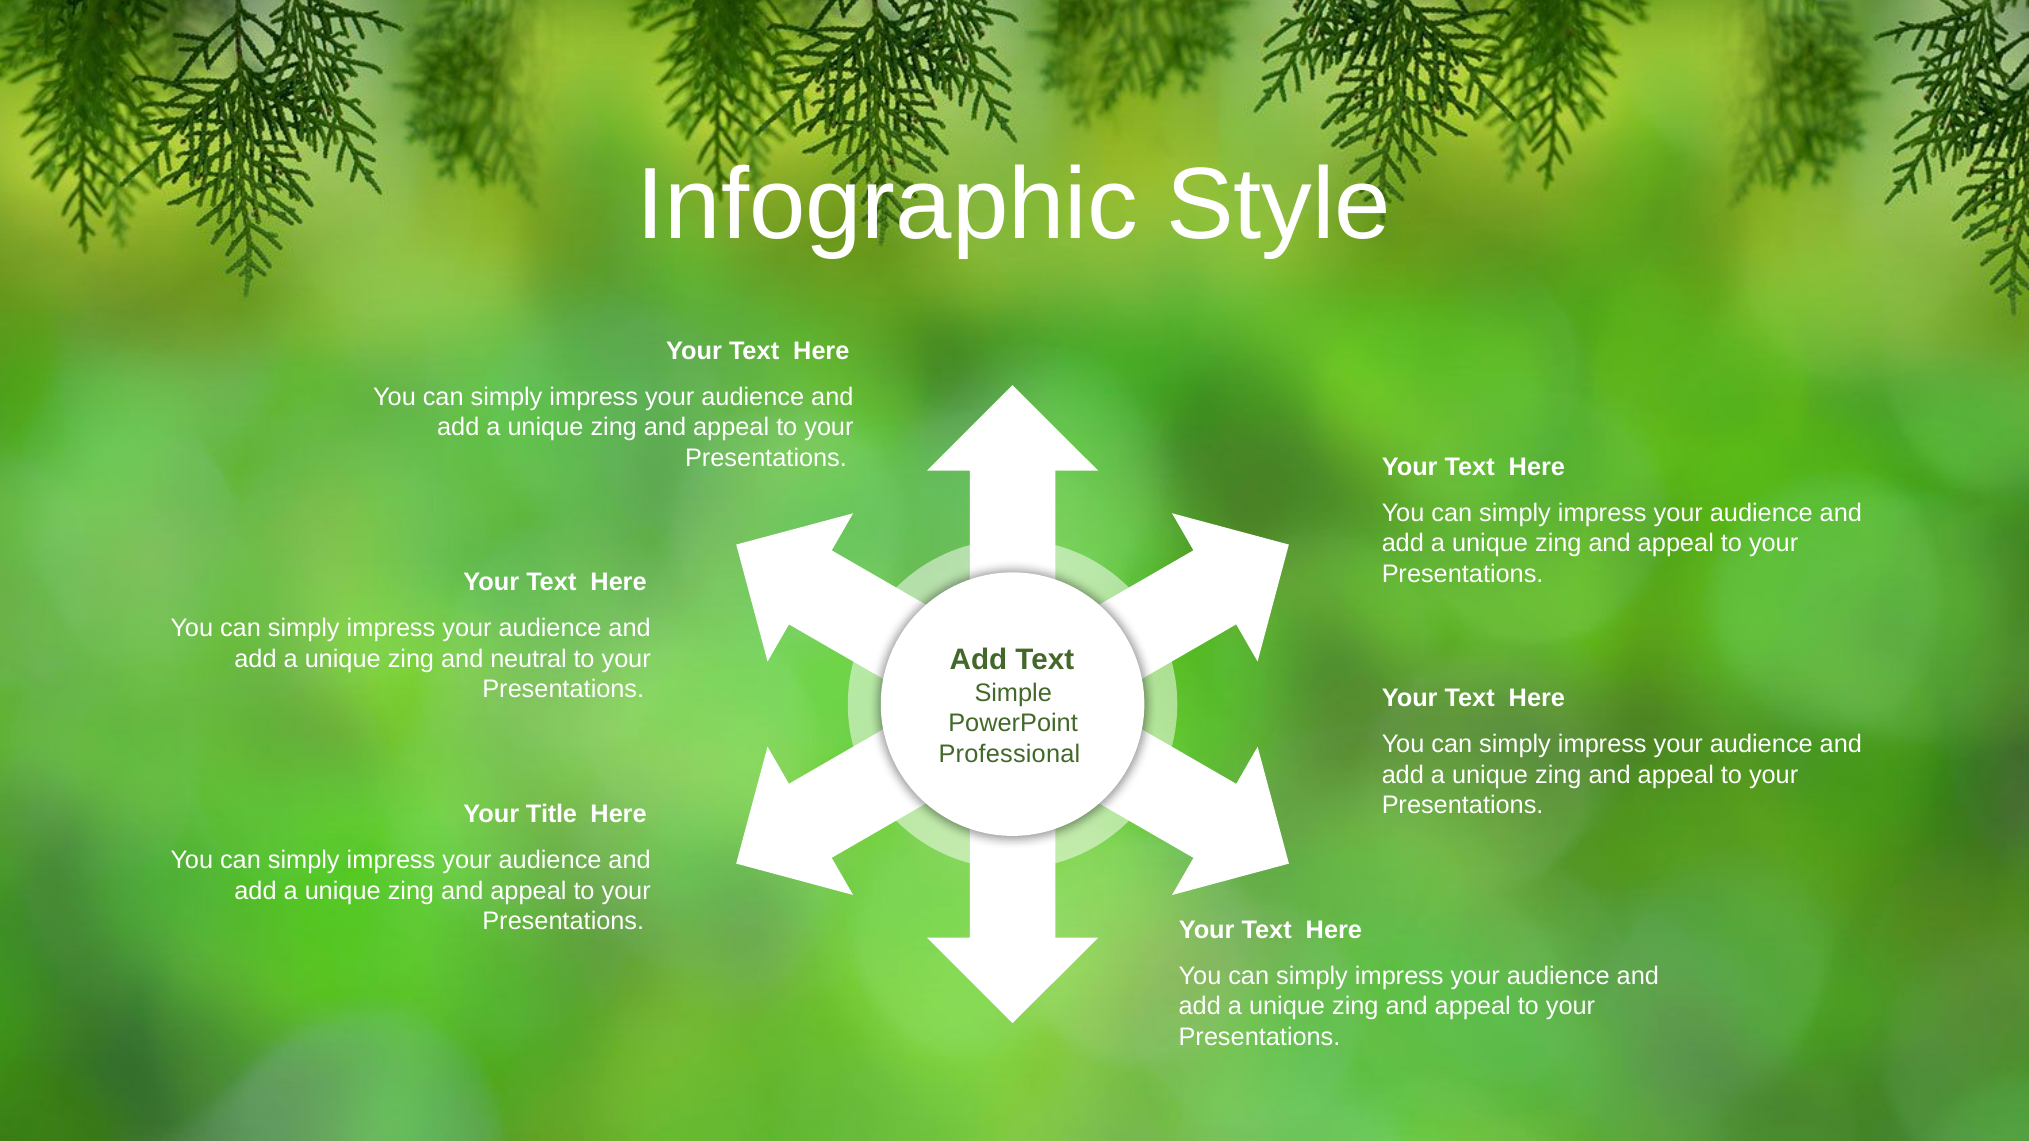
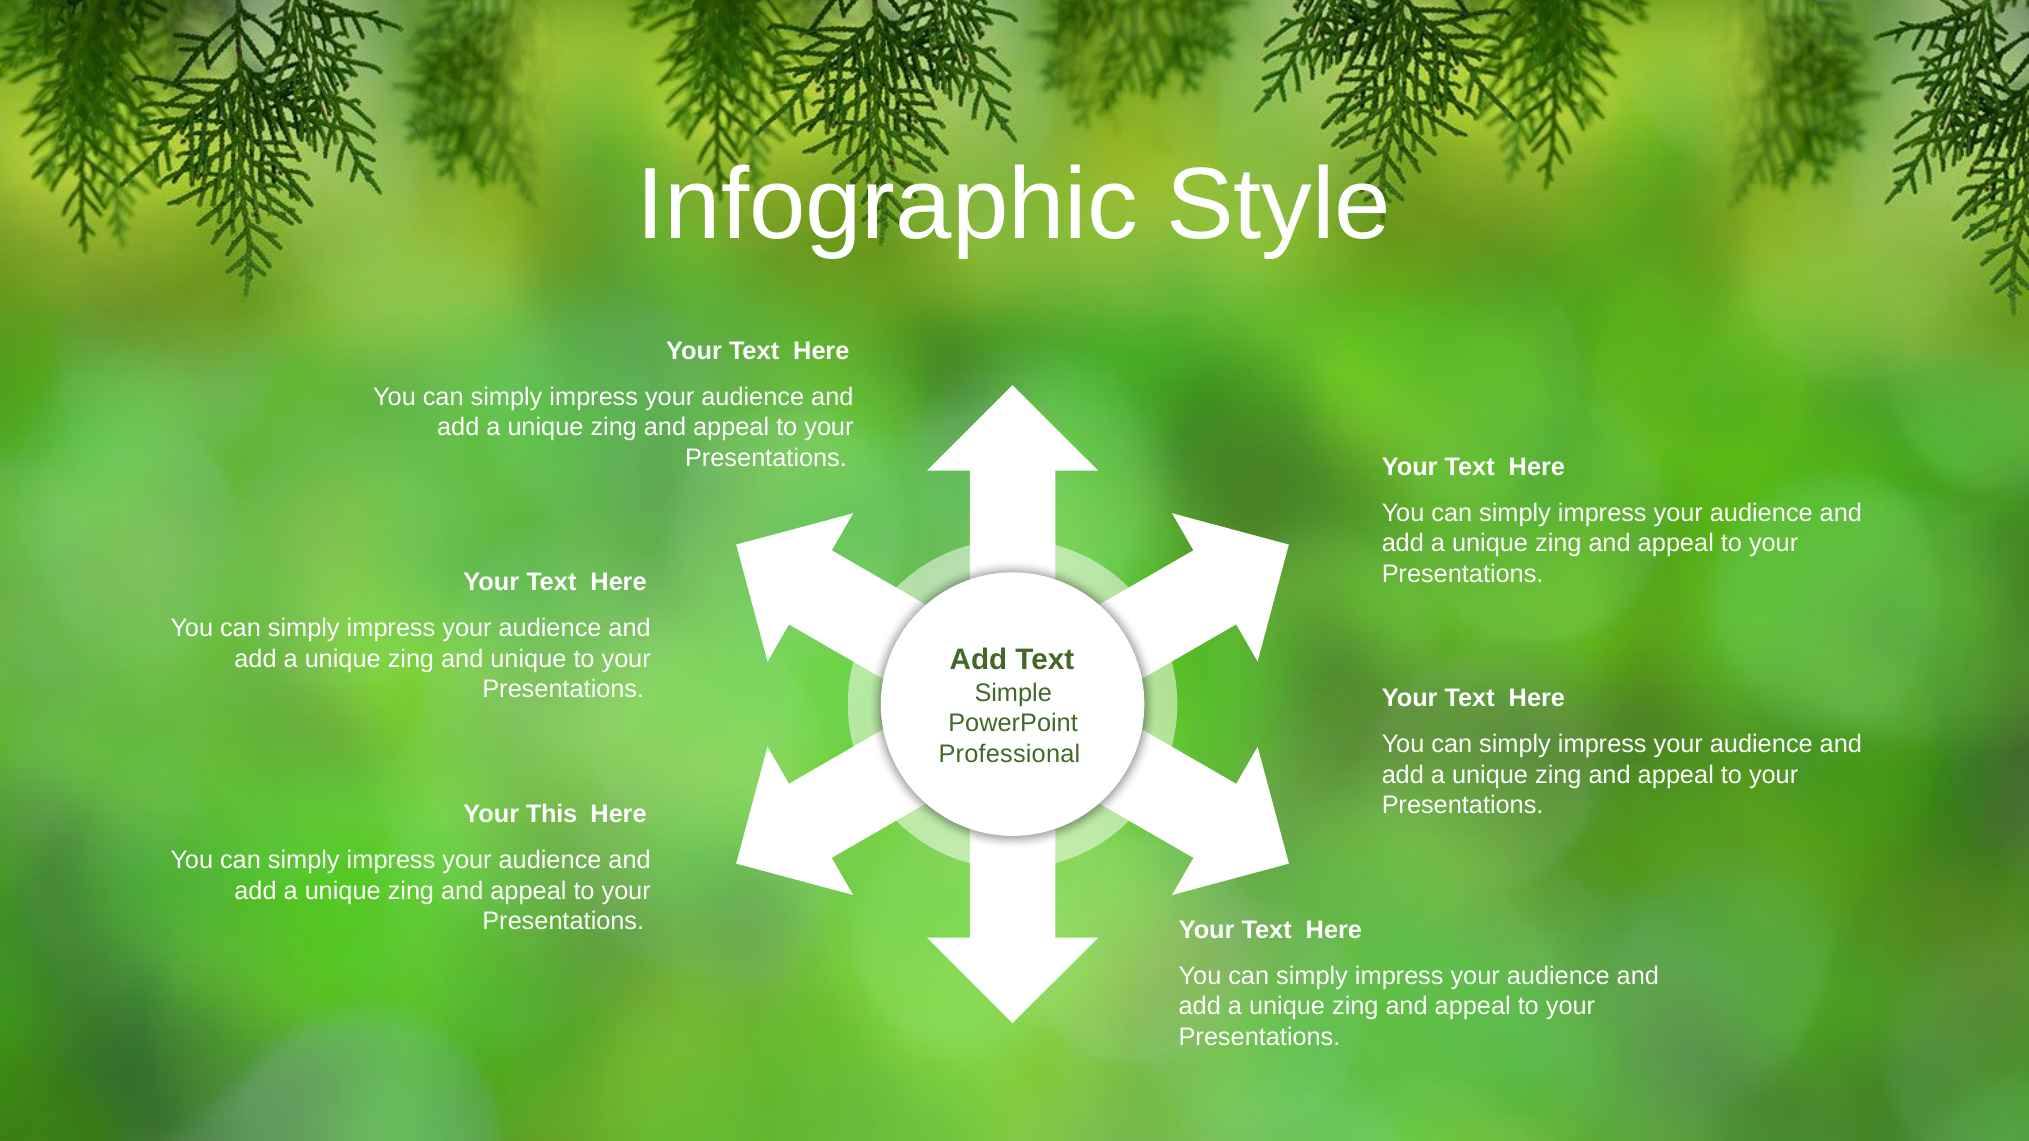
and neutral: neutral -> unique
Title: Title -> This
